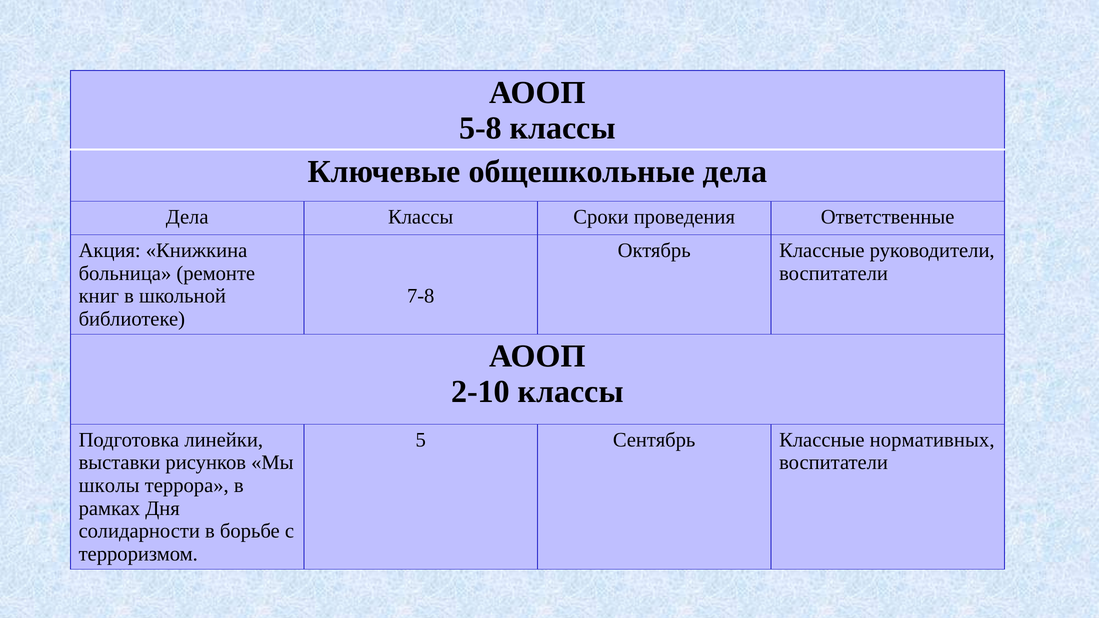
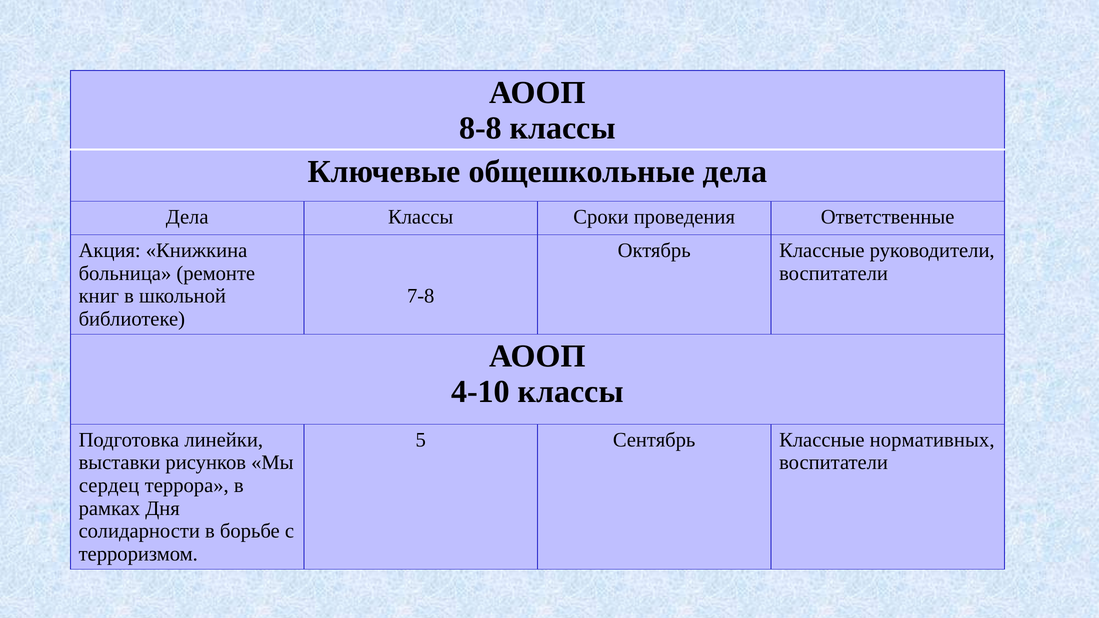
5-8: 5-8 -> 8-8
2-10: 2-10 -> 4-10
школы: школы -> сердец
